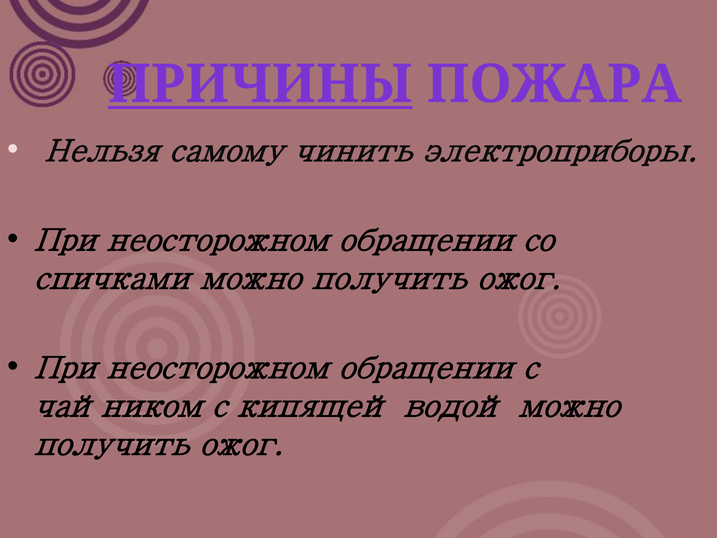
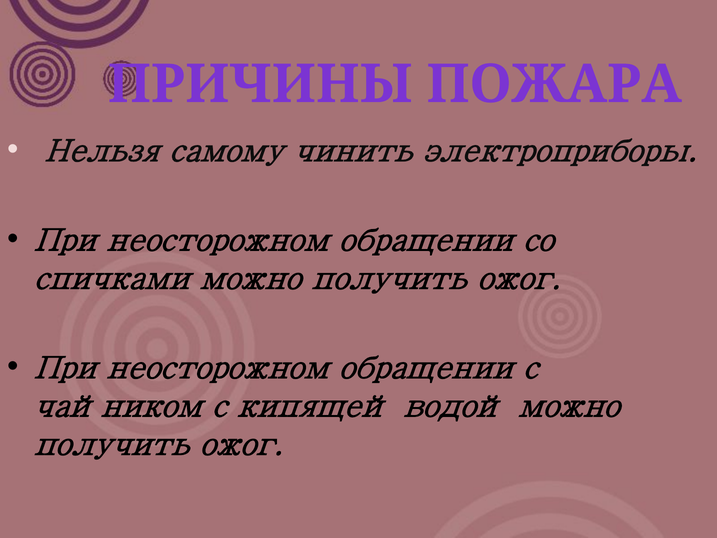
ПРИЧИНЫ underline: present -> none
